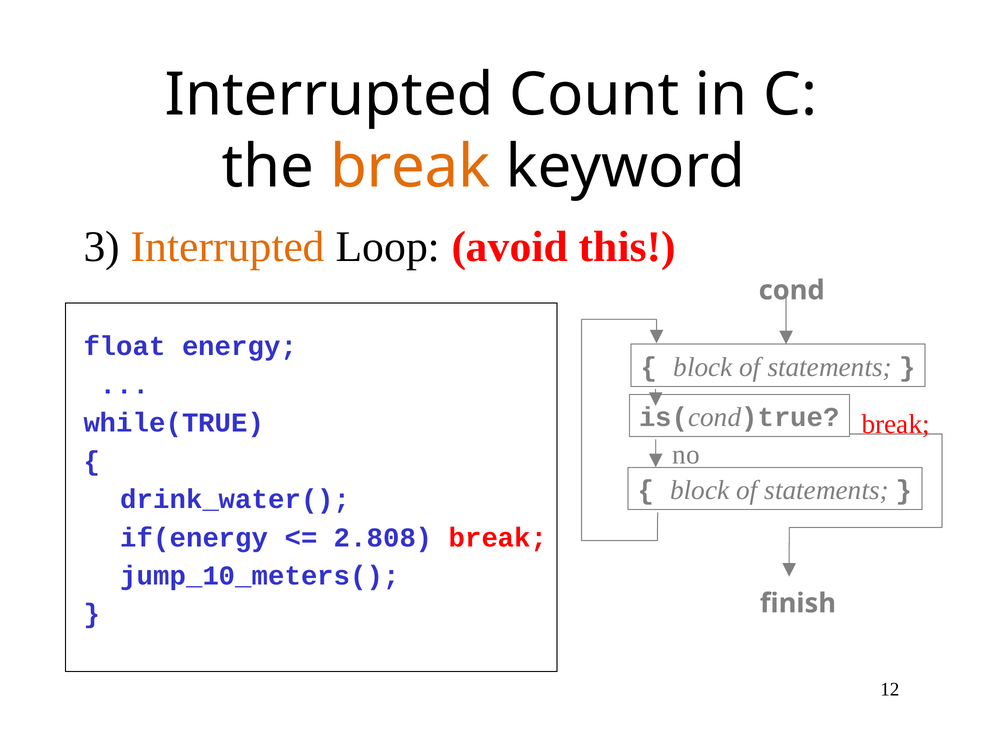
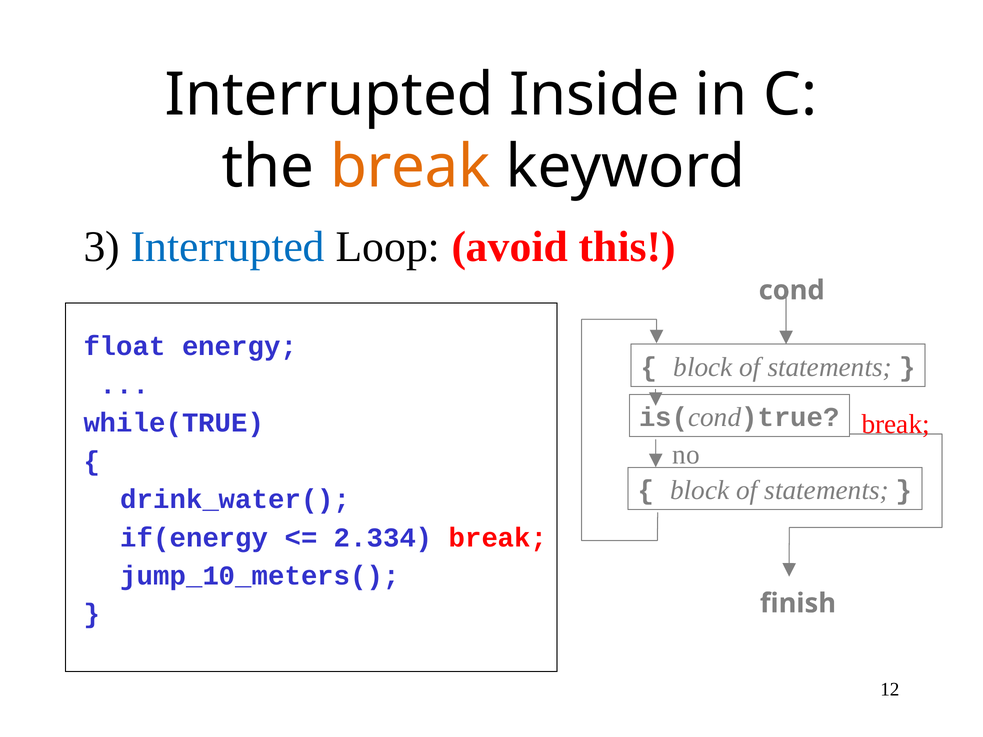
Count: Count -> Inside
Interrupted at (228, 247) colour: orange -> blue
2.808: 2.808 -> 2.334
